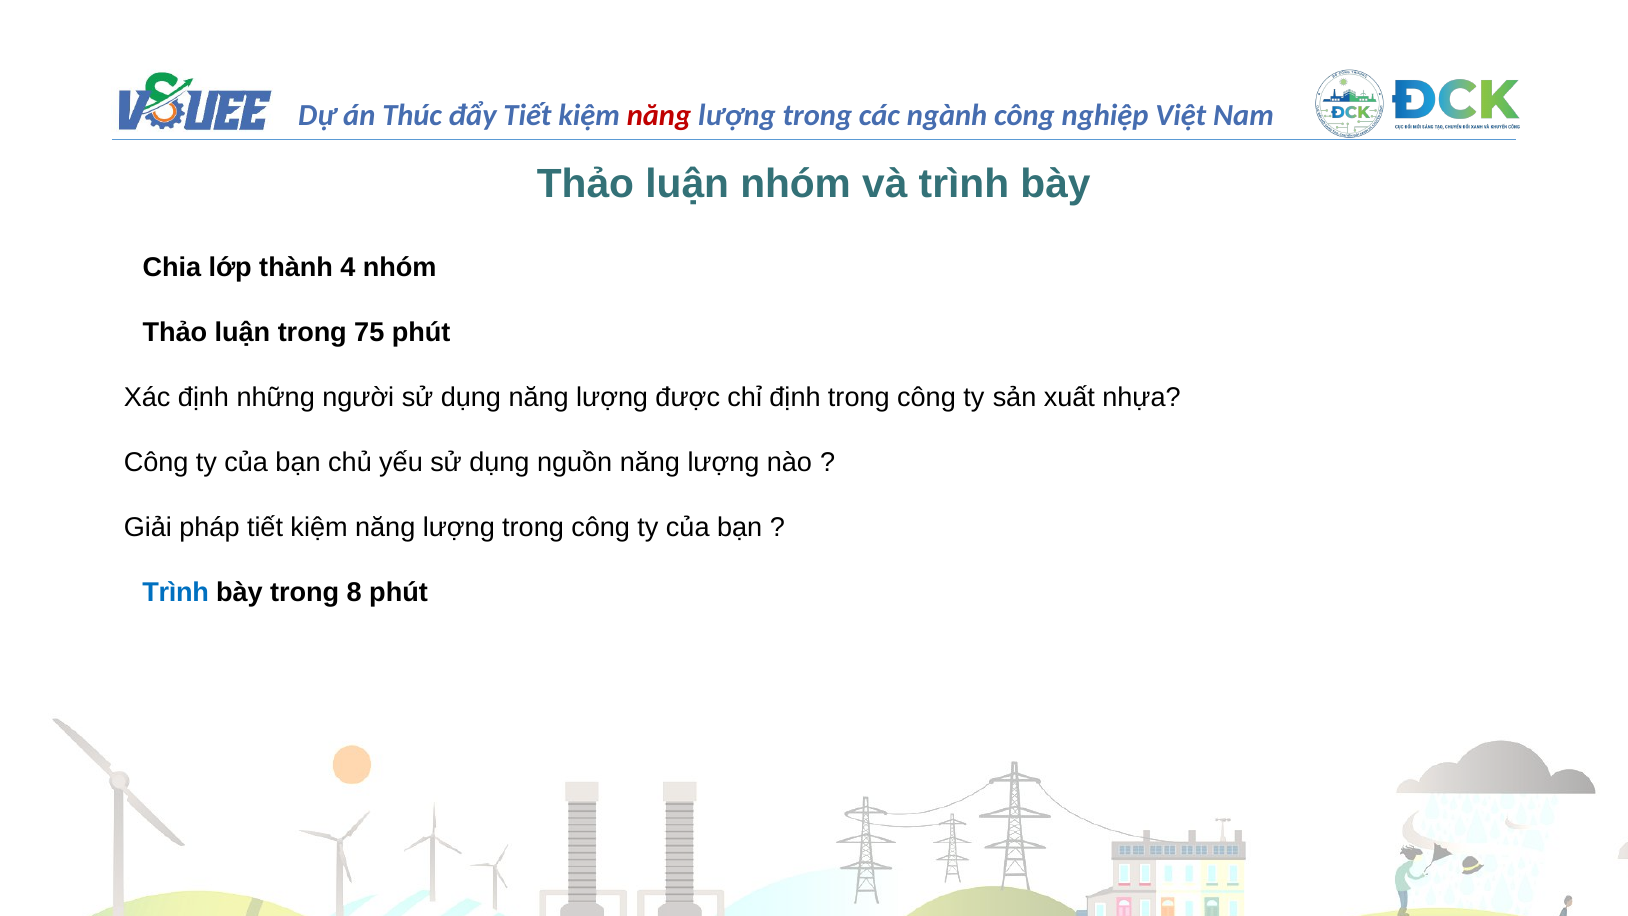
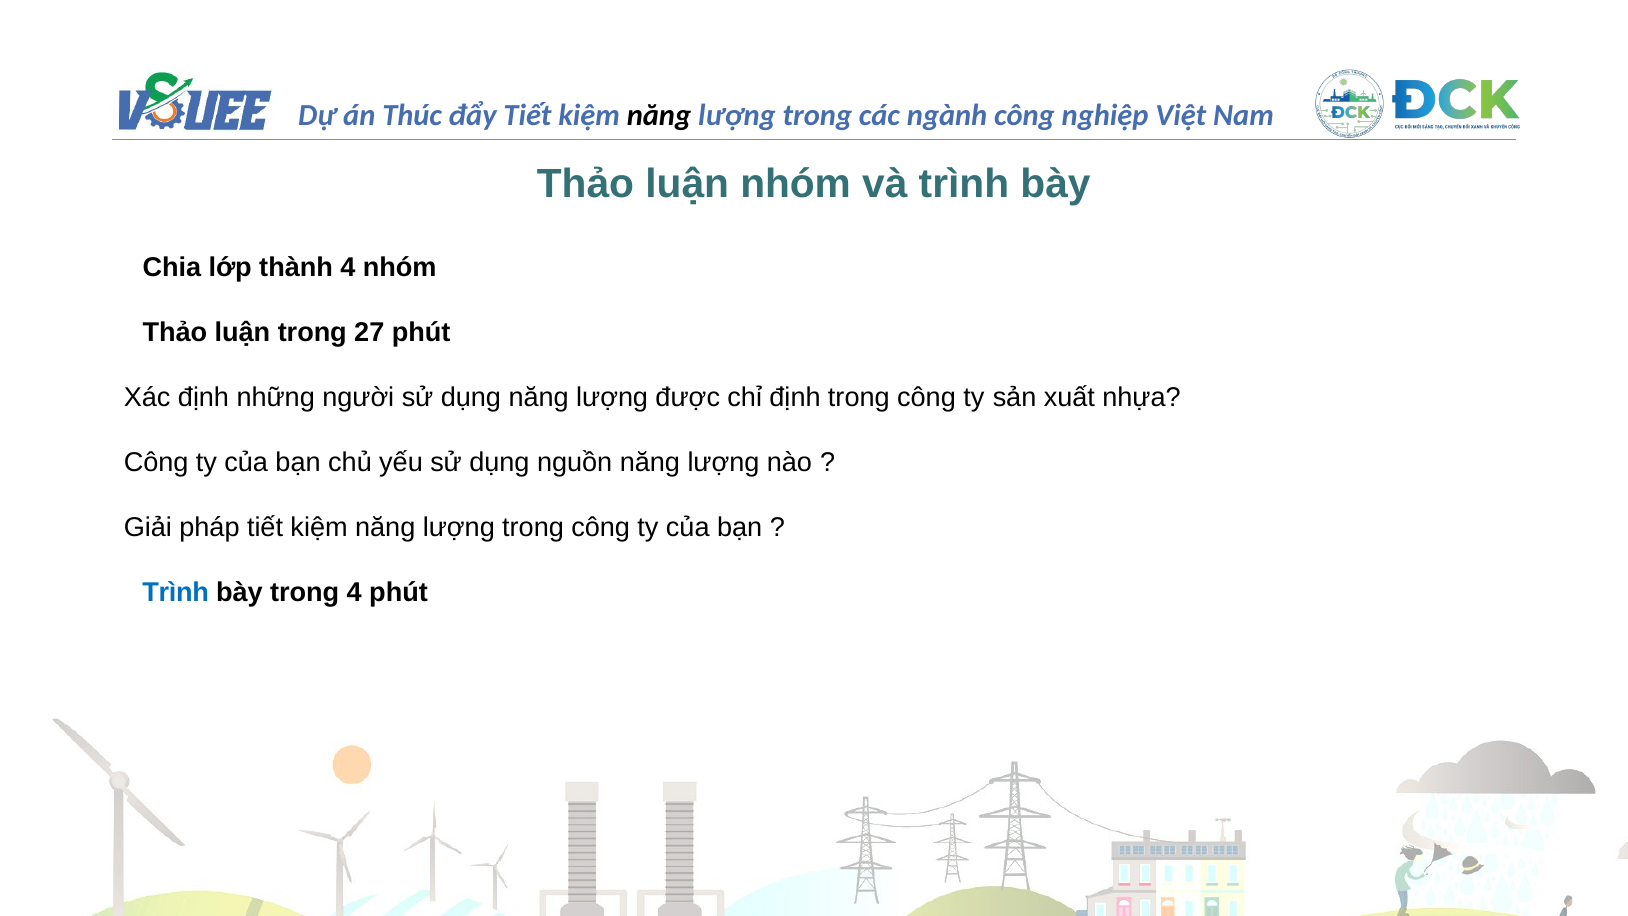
năng at (659, 116) colour: red -> black
75: 75 -> 27
trong 8: 8 -> 4
